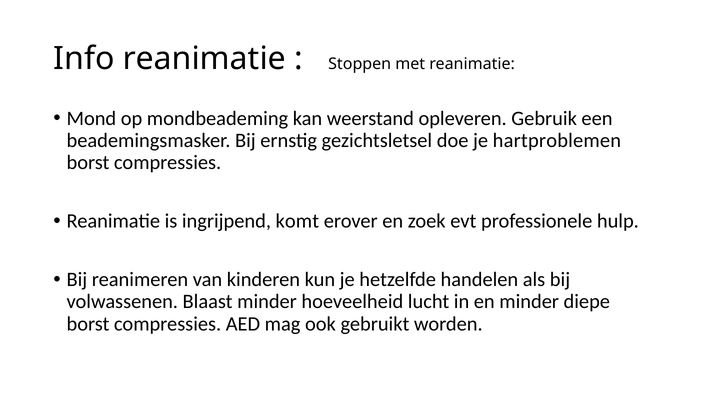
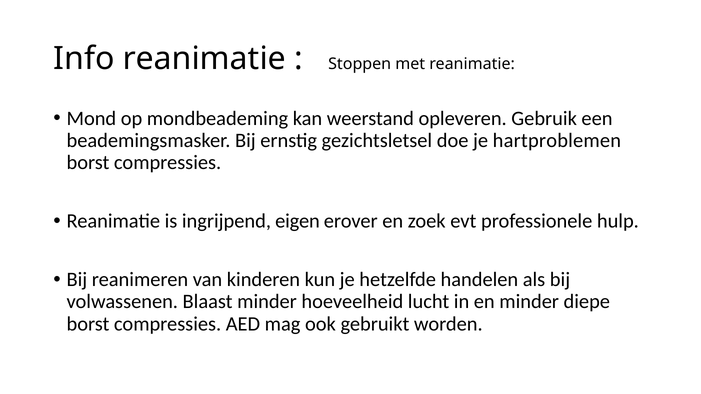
komt: komt -> eigen
